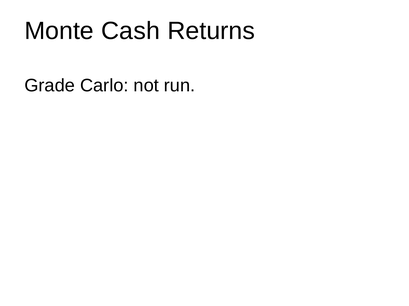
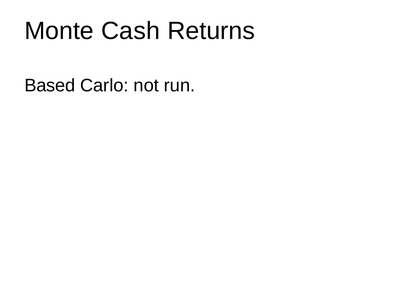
Grade: Grade -> Based
